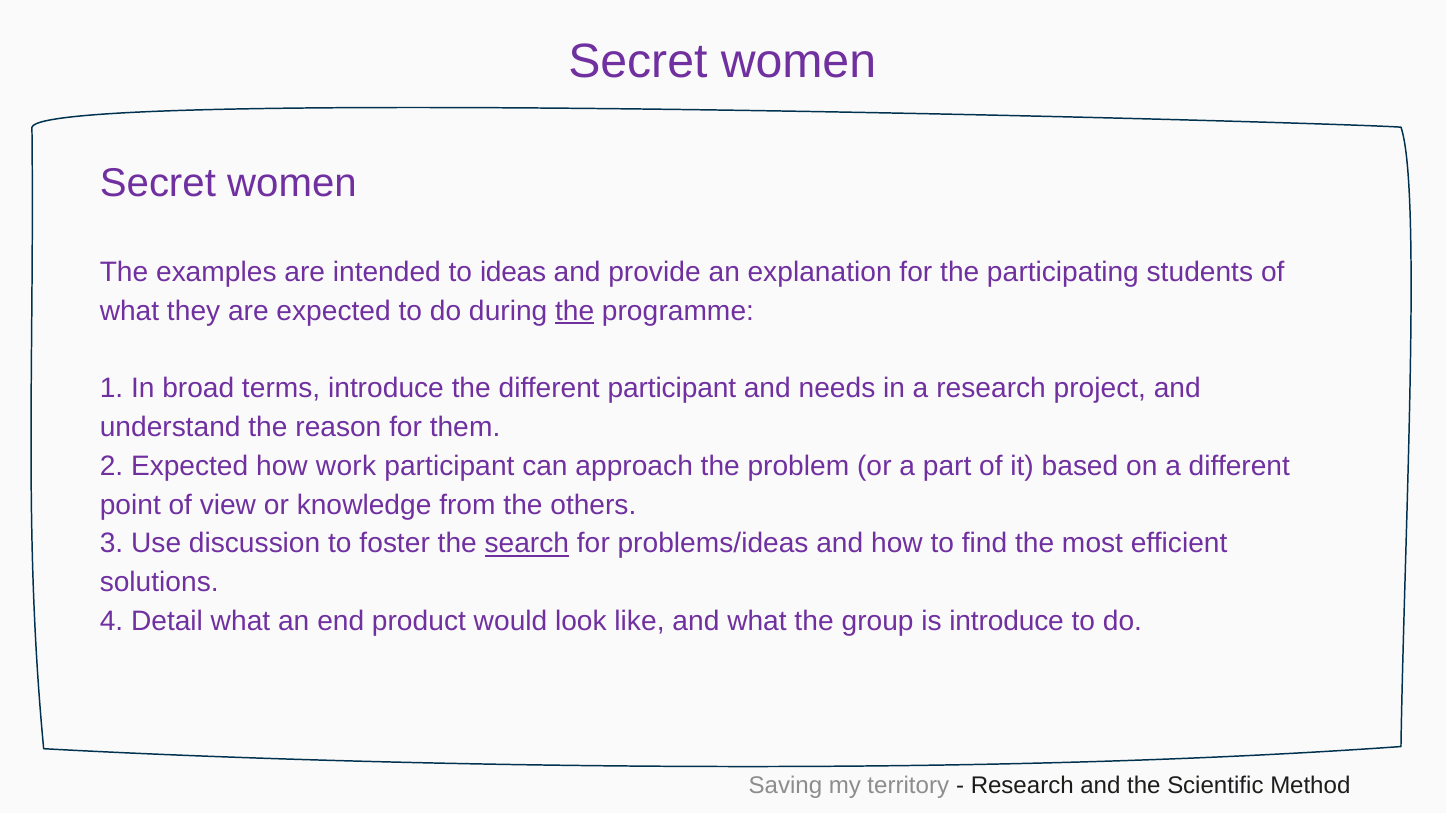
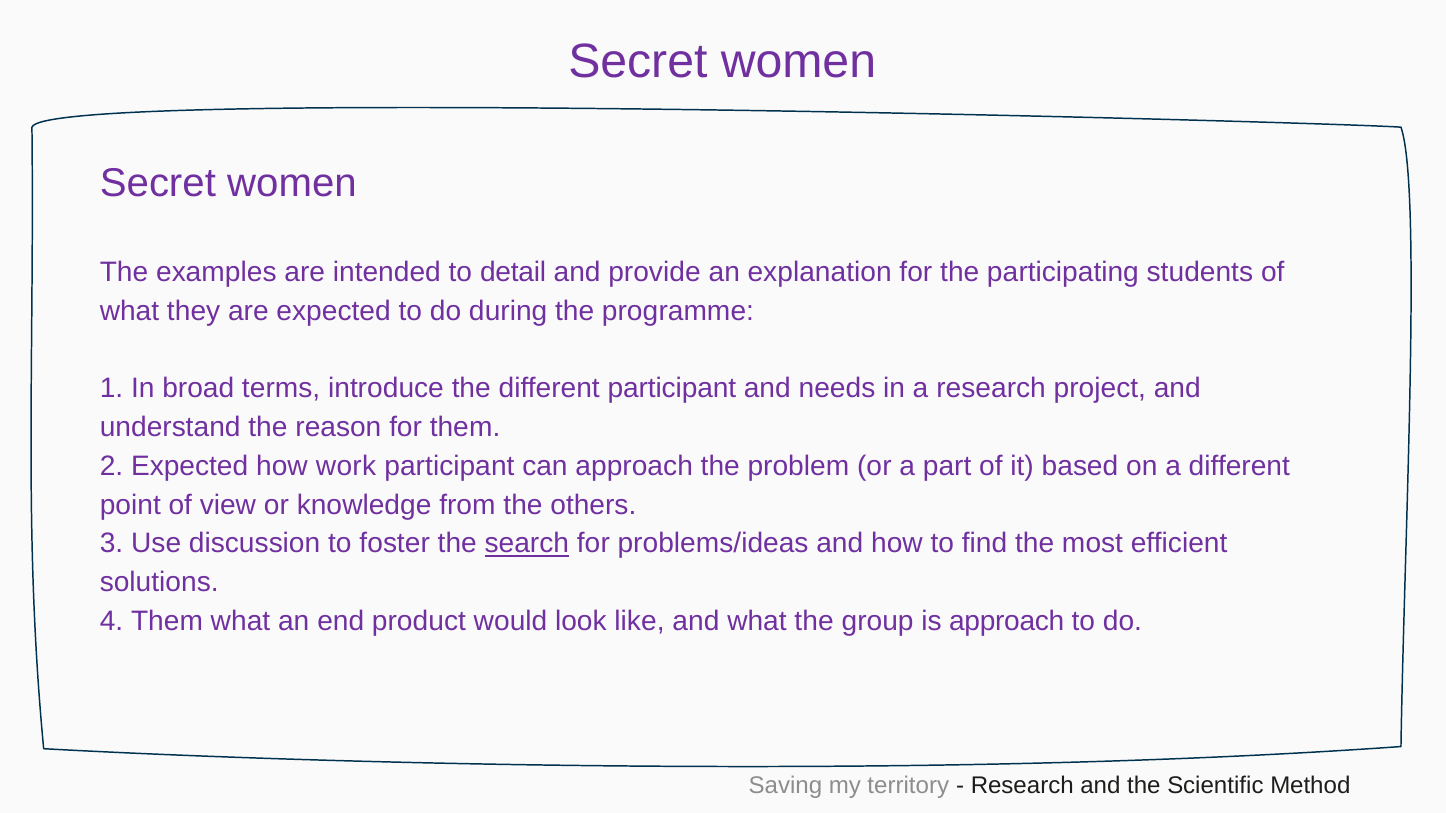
ideas: ideas -> detail
the at (575, 311) underline: present -> none
4 Detail: Detail -> Them
is introduce: introduce -> approach
